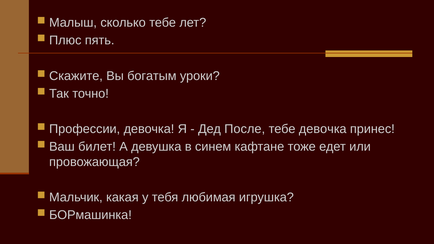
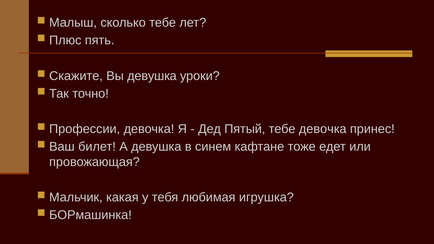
Вы богатым: богатым -> девушка
После: После -> Пятый
